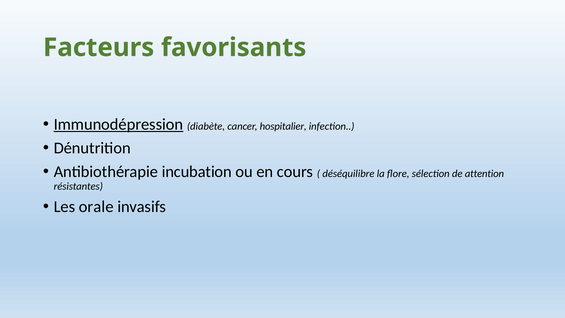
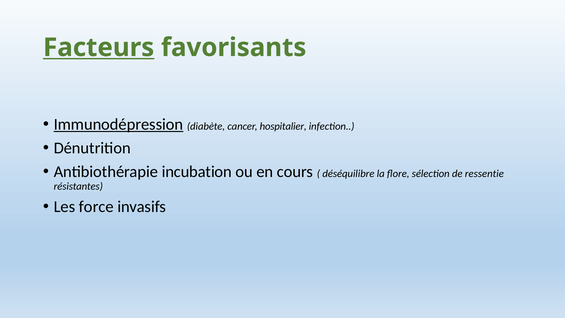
Facteurs underline: none -> present
attention: attention -> ressentie
orale: orale -> force
